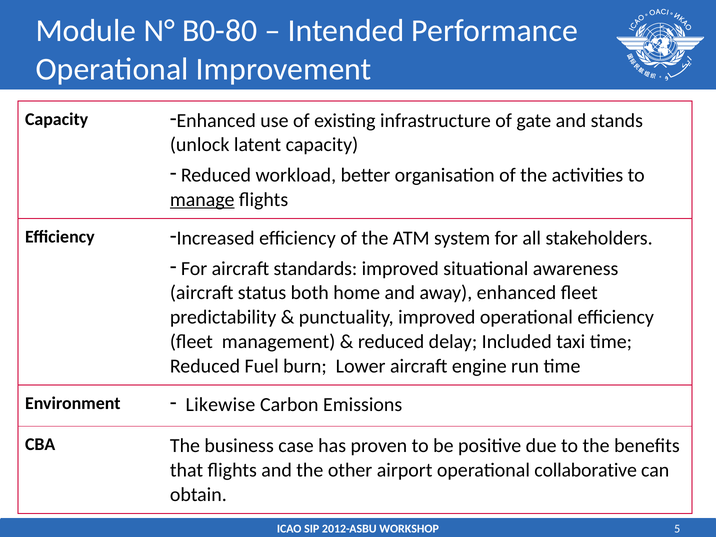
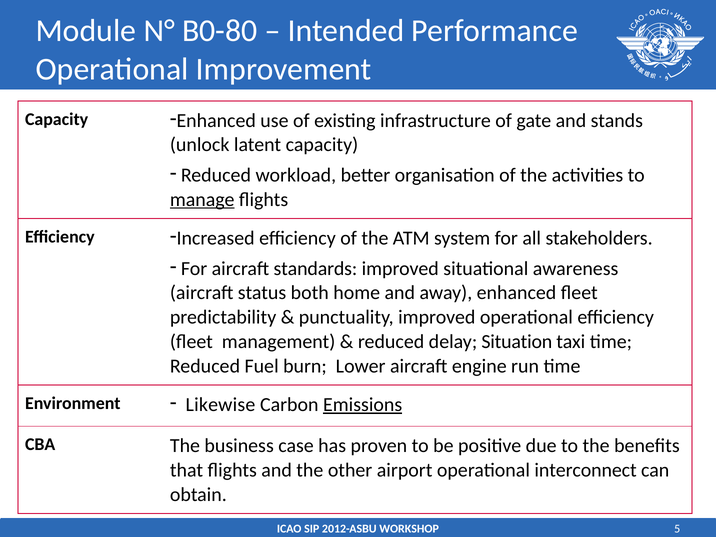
Included: Included -> Situation
Emissions underline: none -> present
collaborative: collaborative -> interconnect
